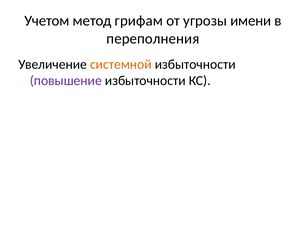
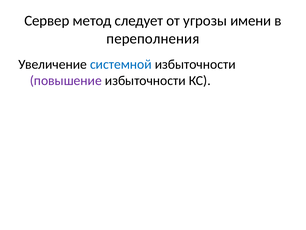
Учетом: Учетом -> Сервер
грифам: грифам -> следует
системной colour: orange -> blue
